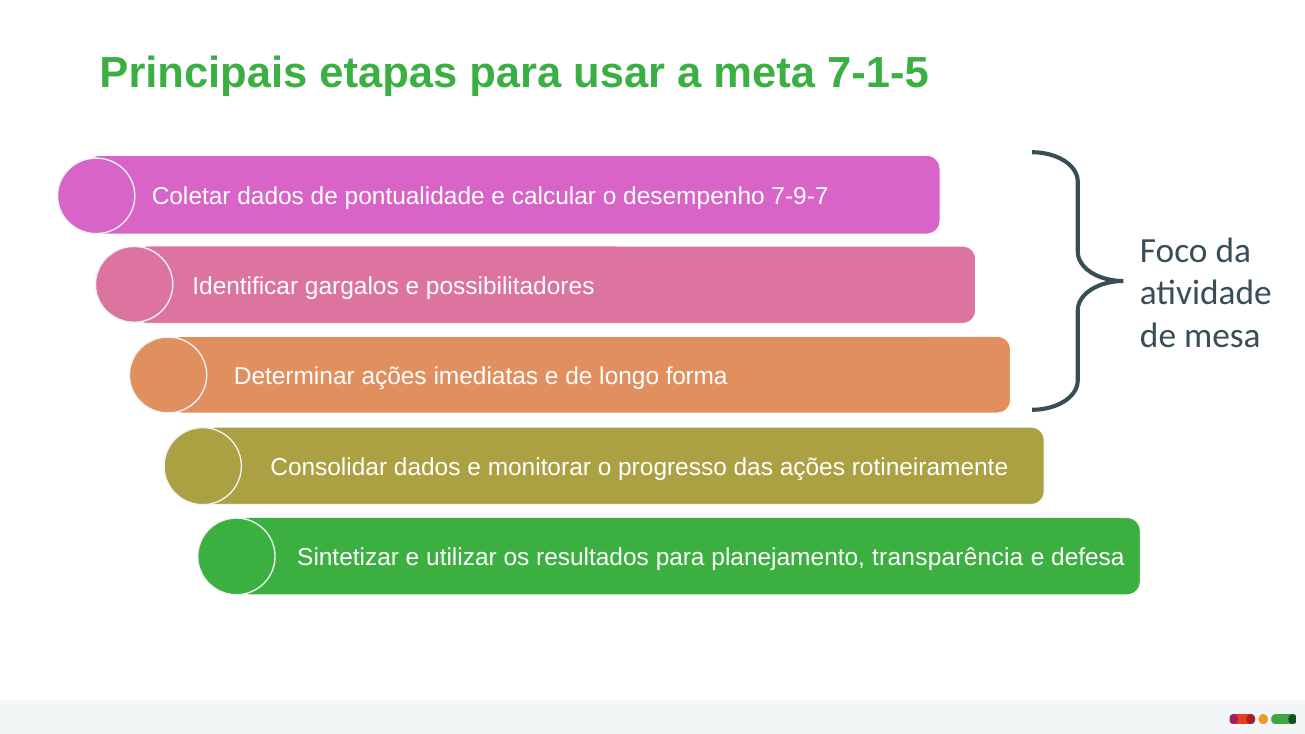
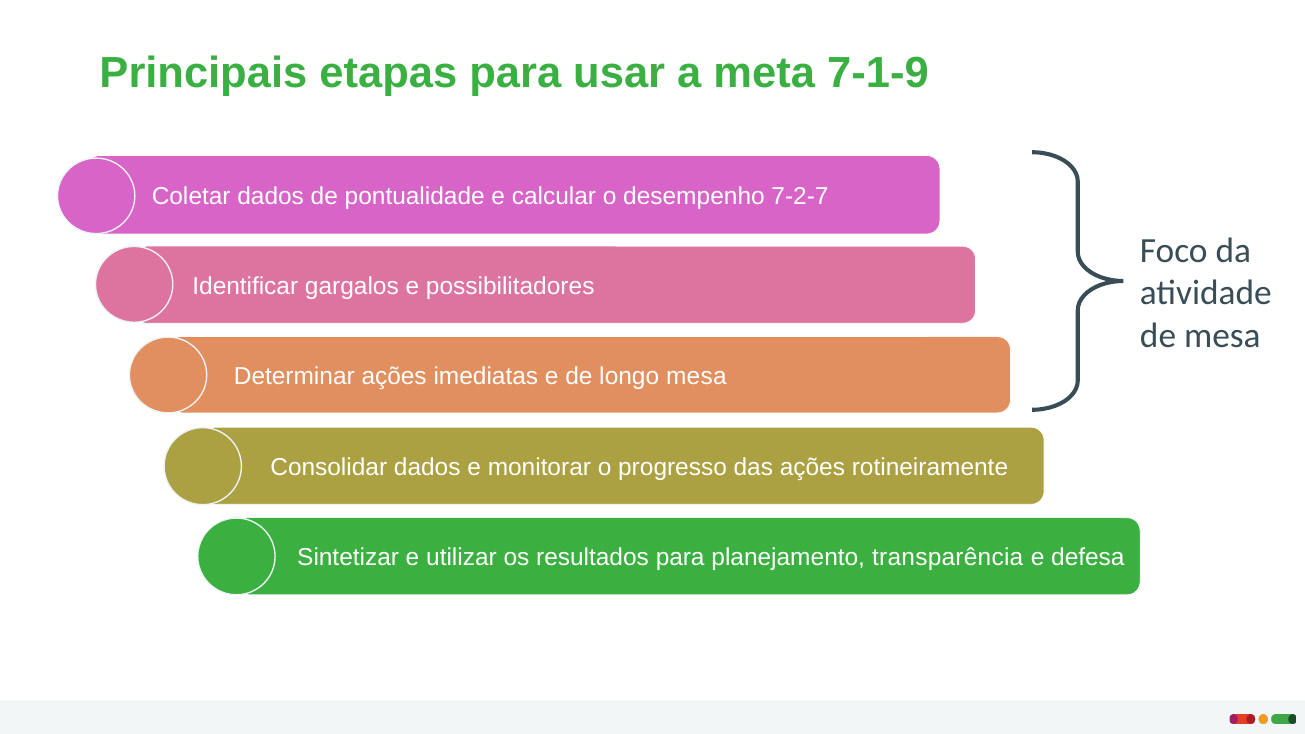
7-1-5: 7-1-5 -> 7-1-9
7-9-7: 7-9-7 -> 7-2-7
longo forma: forma -> mesa
